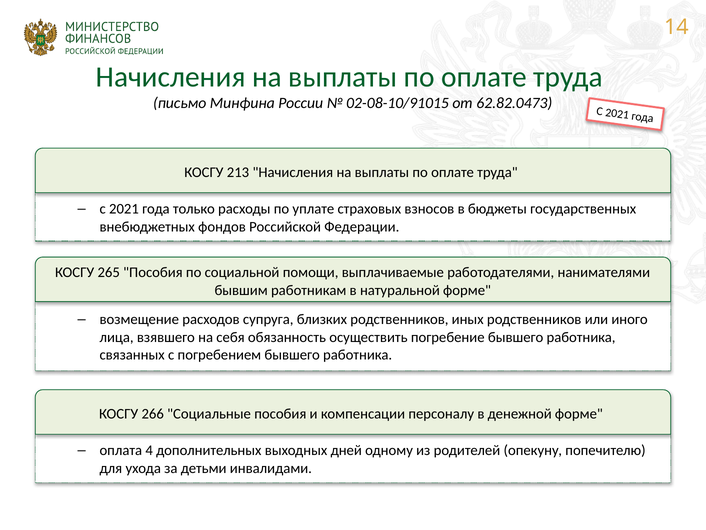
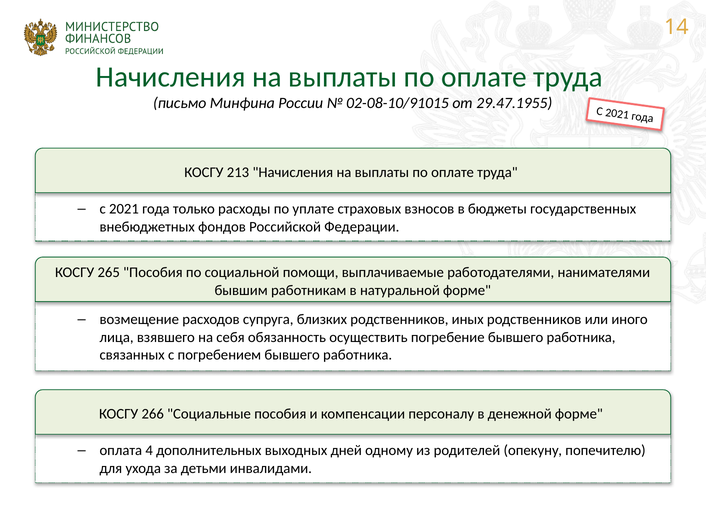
62.82.0473: 62.82.0473 -> 29.47.1955
